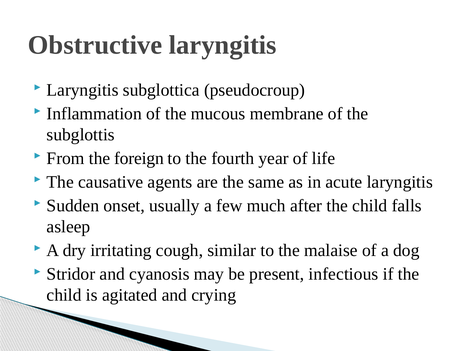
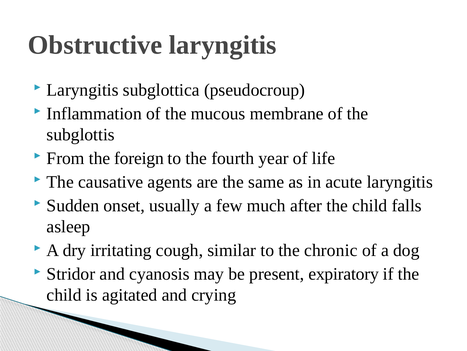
malaise: malaise -> chronic
infectious: infectious -> expiratory
